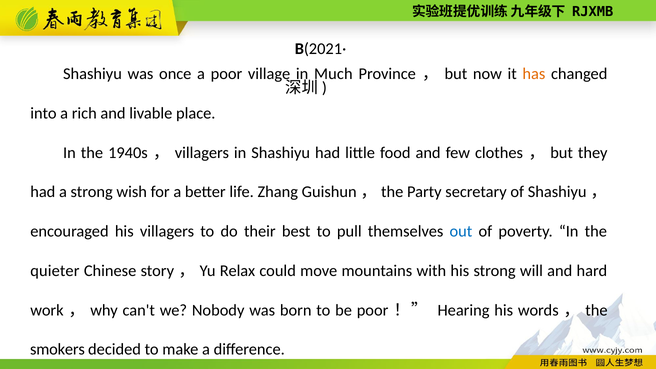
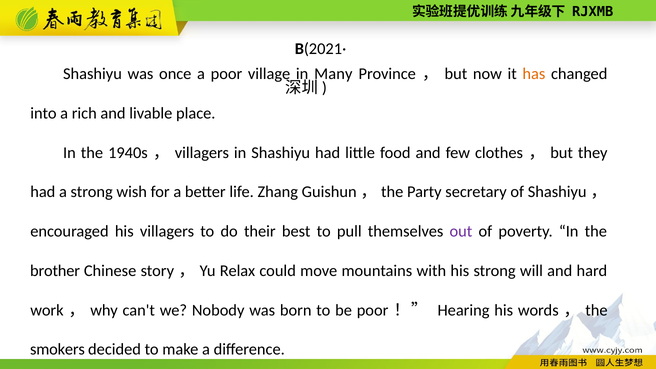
Much: Much -> Many
out colour: blue -> purple
quieter: quieter -> brother
